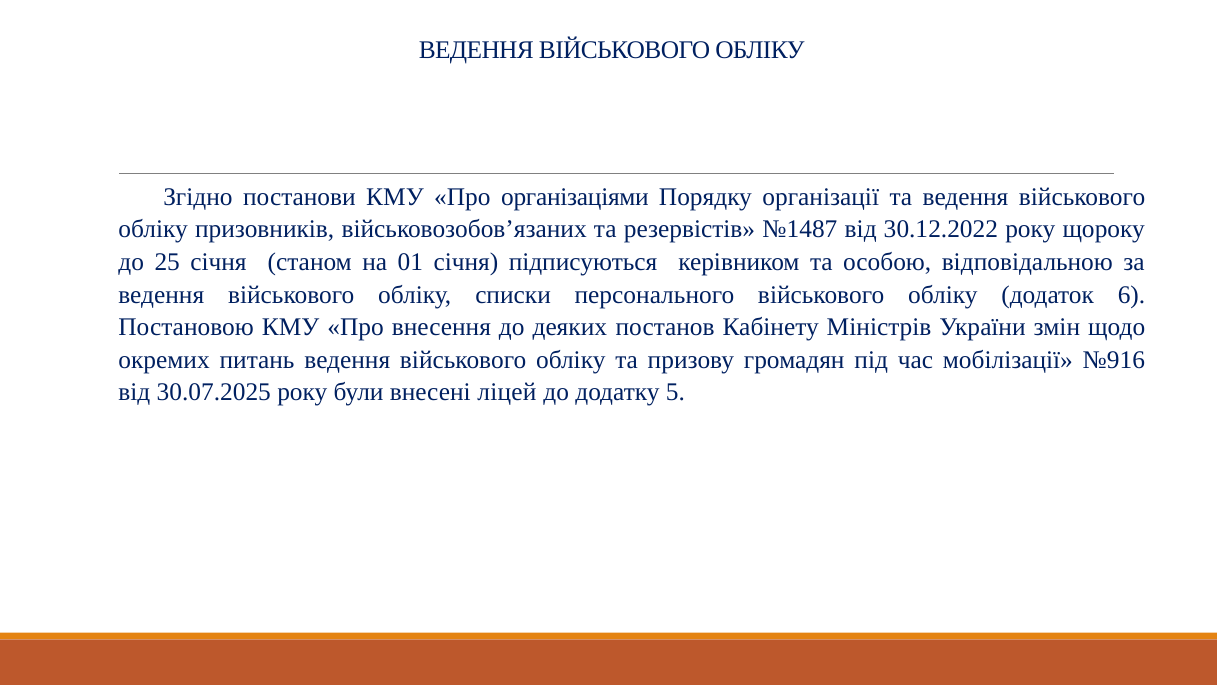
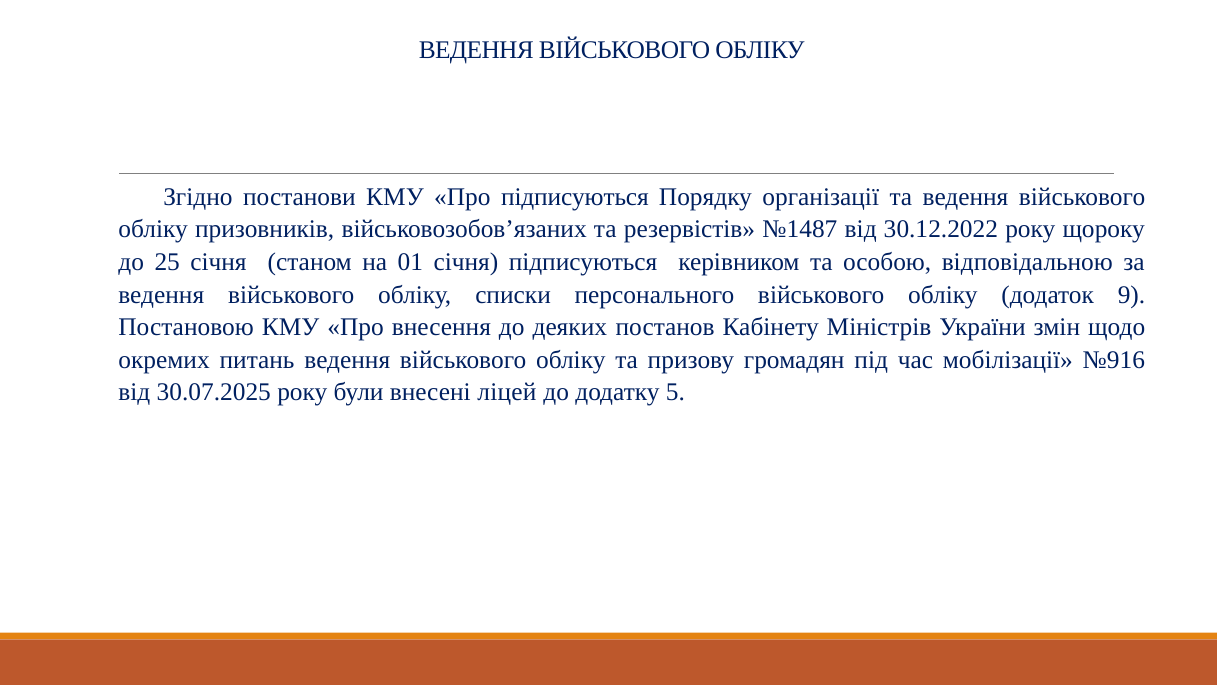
Про організаціями: організаціями -> підписуються
6: 6 -> 9
